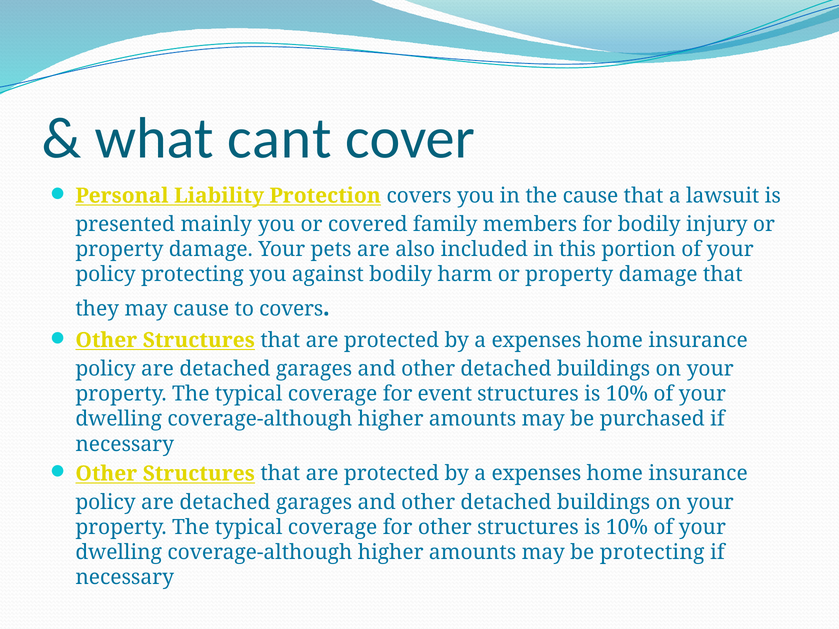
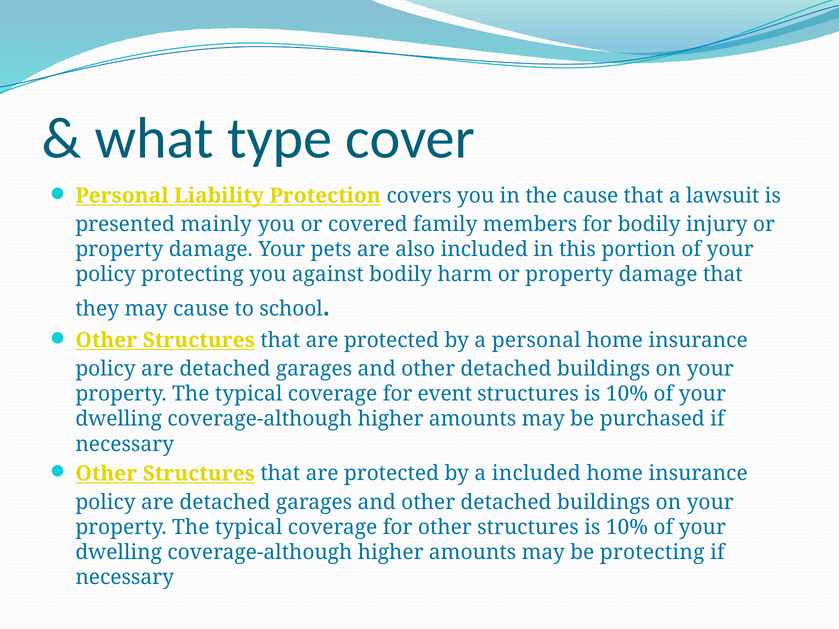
cant: cant -> type
to covers: covers -> school
expenses at (536, 340): expenses -> personal
expenses at (536, 474): expenses -> included
